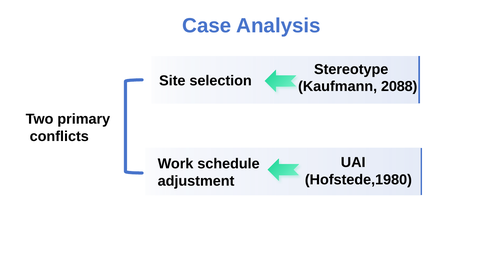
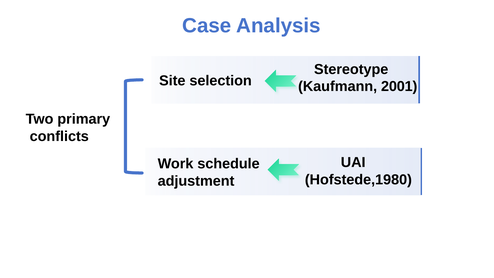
2088: 2088 -> 2001
